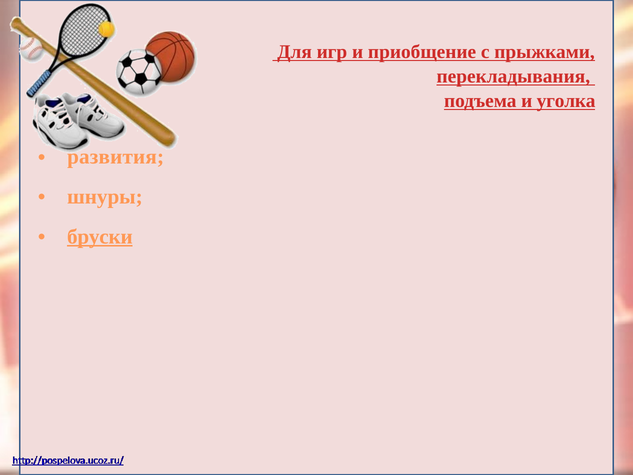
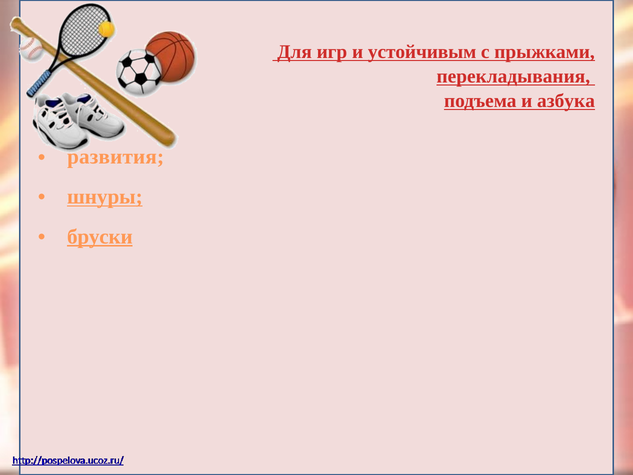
приобщение: приобщение -> устойчивым
уголка: уголка -> азбука
шнуры underline: none -> present
